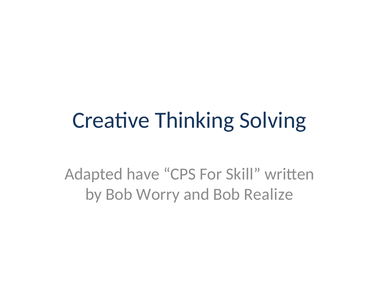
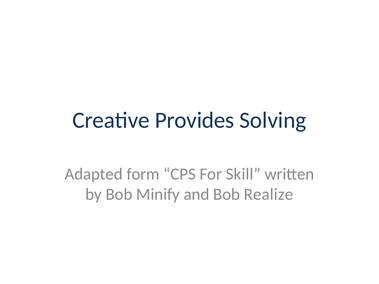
Thinking: Thinking -> Provides
have: have -> form
Worry: Worry -> Minify
